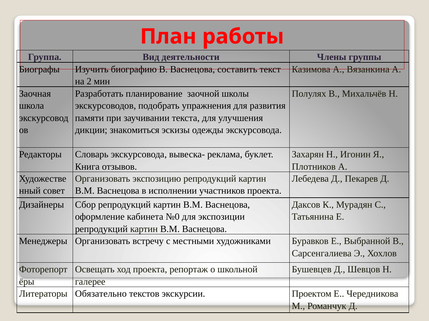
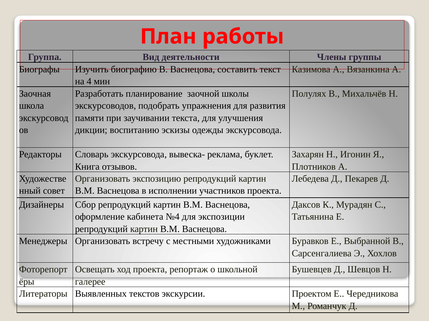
2: 2 -> 4
знакомиться: знакомиться -> воспитанию
№0: №0 -> №4
Обязательно: Обязательно -> Выявленных
